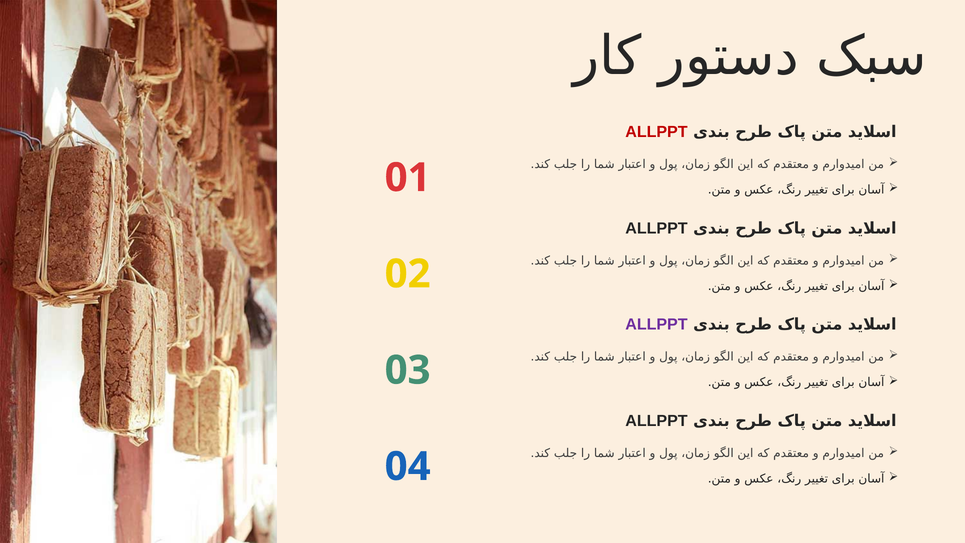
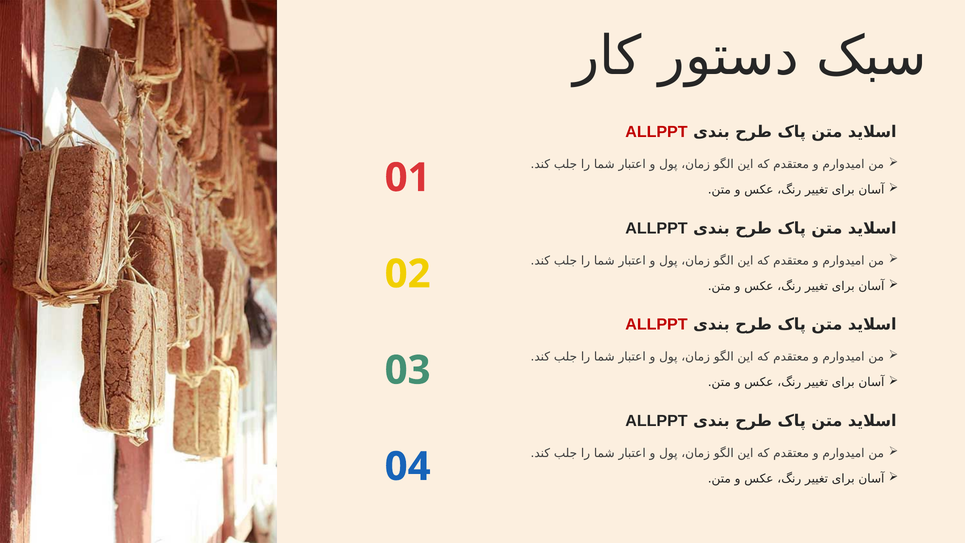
ALLPPT at (656, 325) colour: purple -> red
